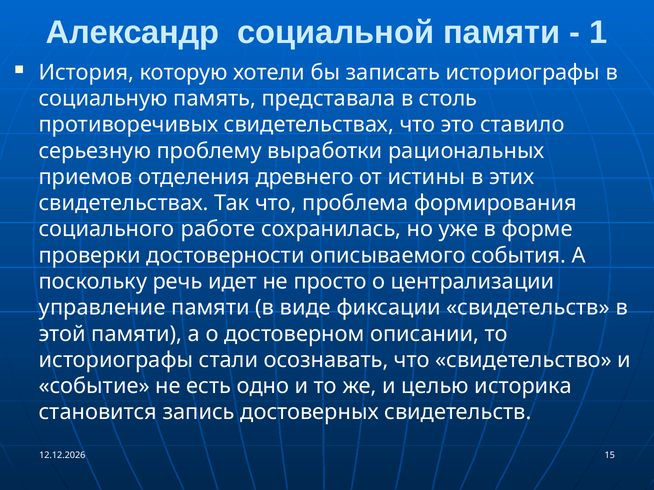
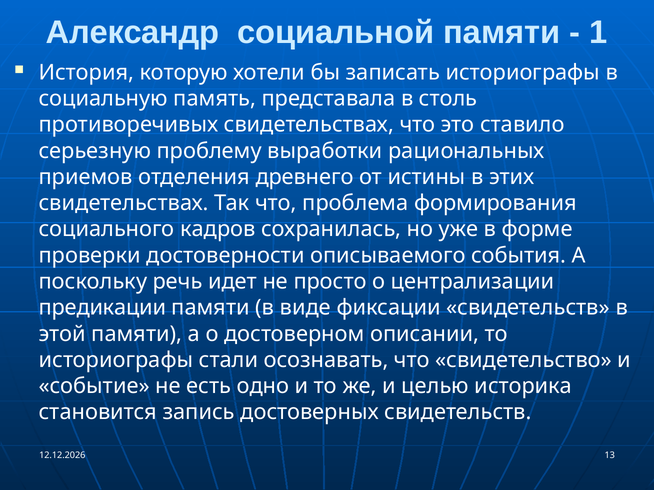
работе: работе -> кадров
управление: управление -> предикации
15: 15 -> 13
